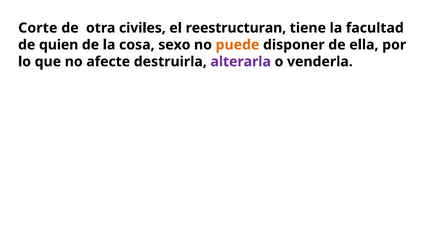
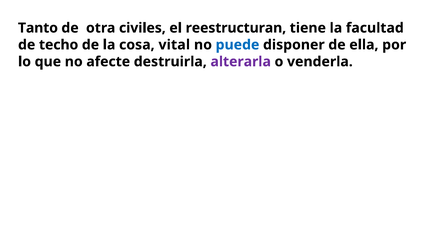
Corte: Corte -> Tanto
quien: quien -> techo
sexo: sexo -> vital
puede colour: orange -> blue
